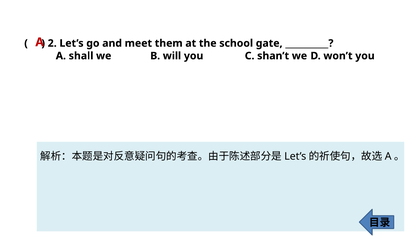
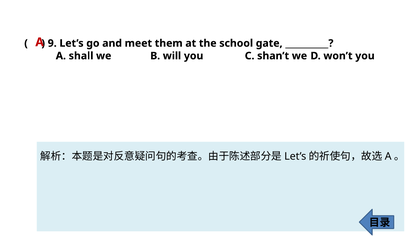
2: 2 -> 9
